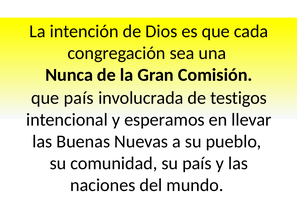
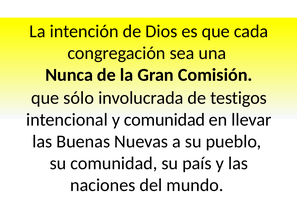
que país: país -> sólo
y esperamos: esperamos -> comunidad
